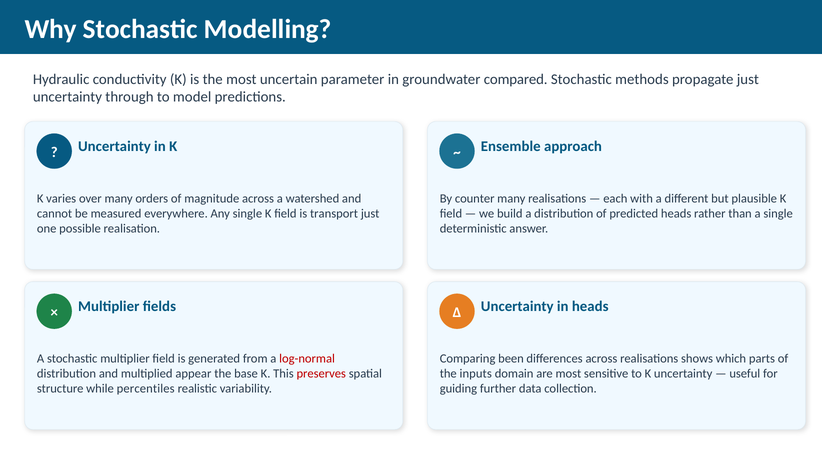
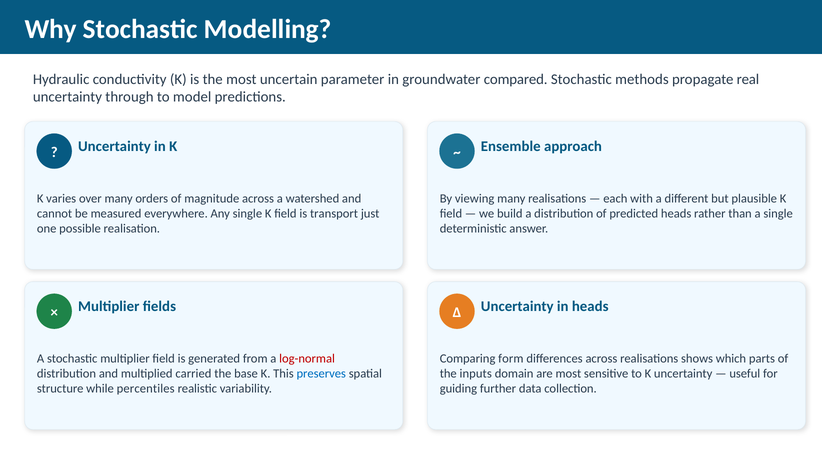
propagate just: just -> real
counter: counter -> viewing
been: been -> form
appear: appear -> carried
preserves colour: red -> blue
